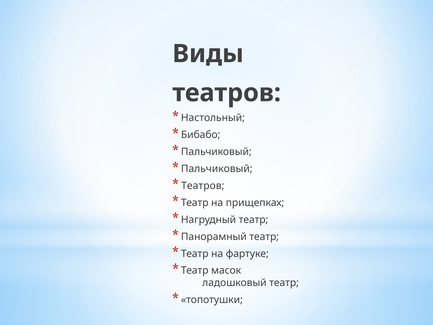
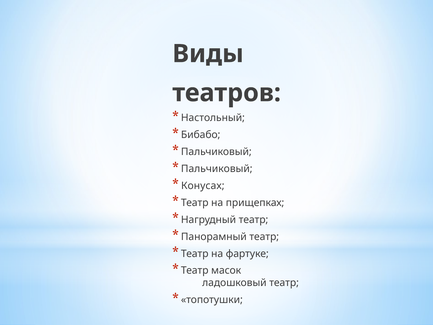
Театров at (203, 186): Театров -> Конусах
